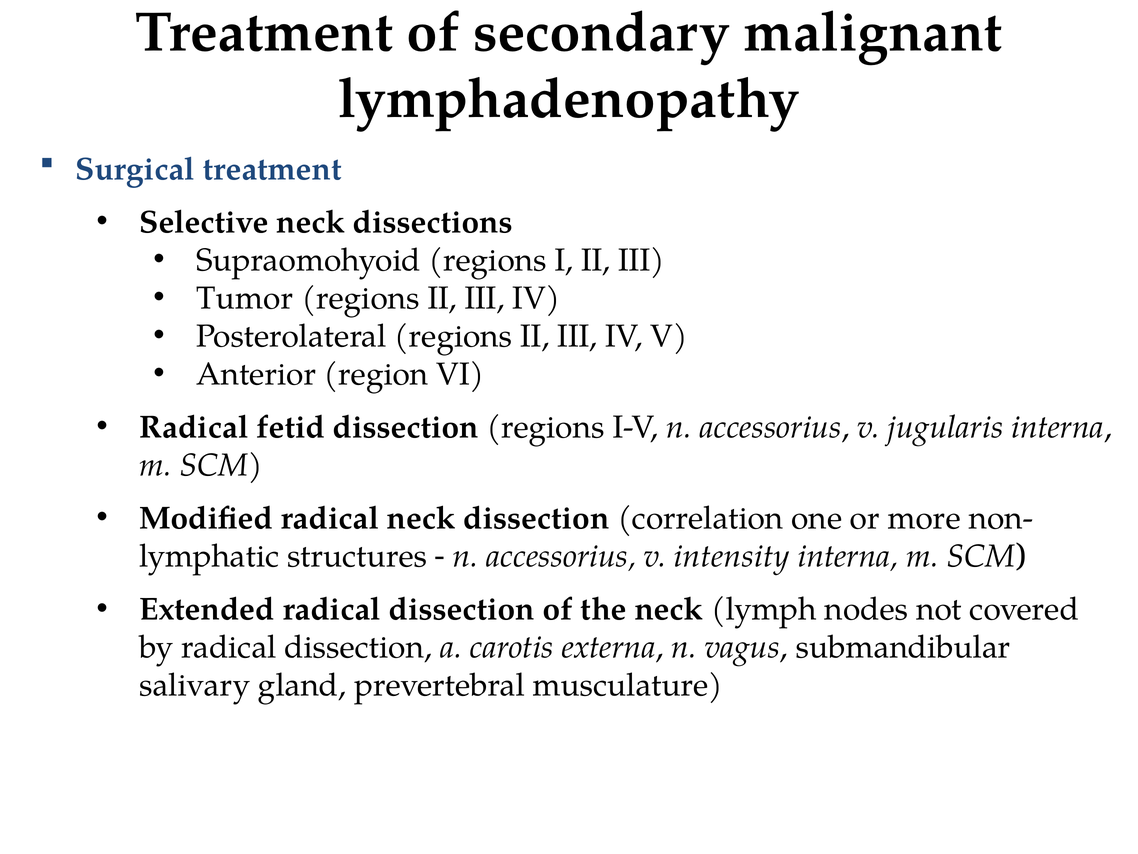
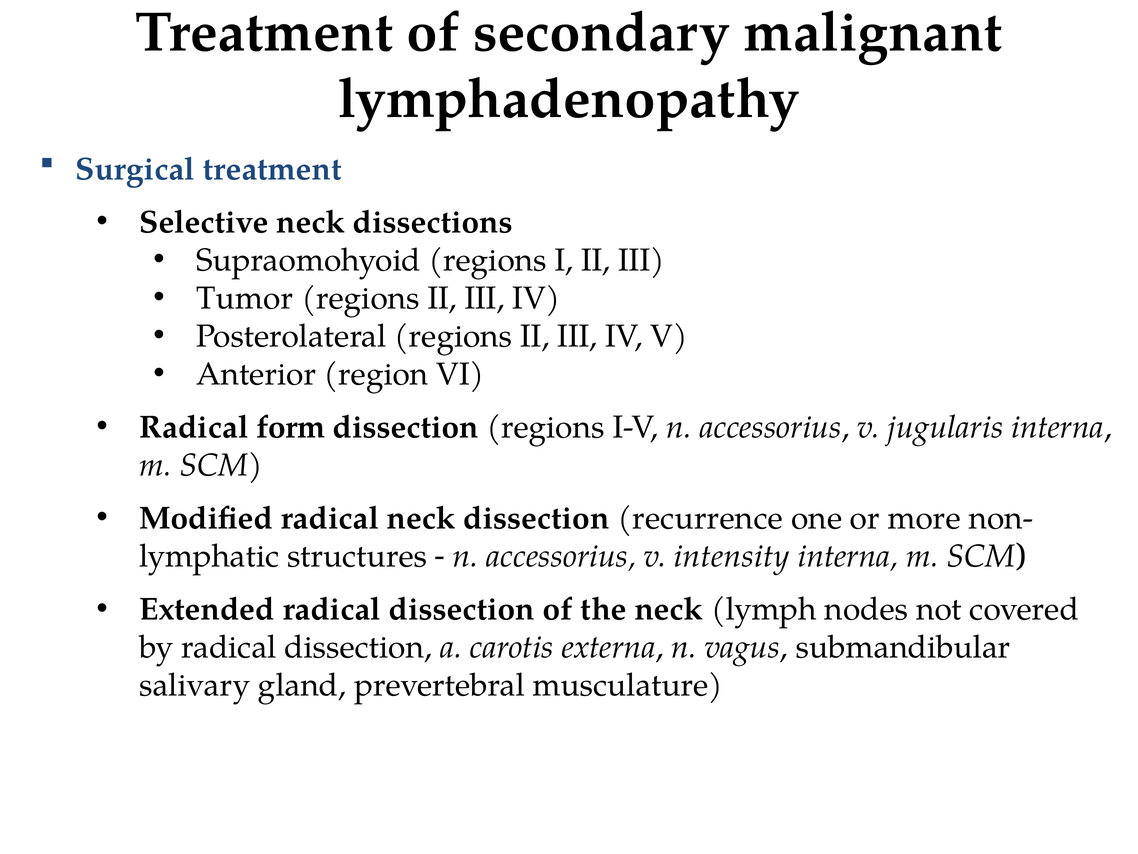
fetid: fetid -> form
correlation: correlation -> recurrence
